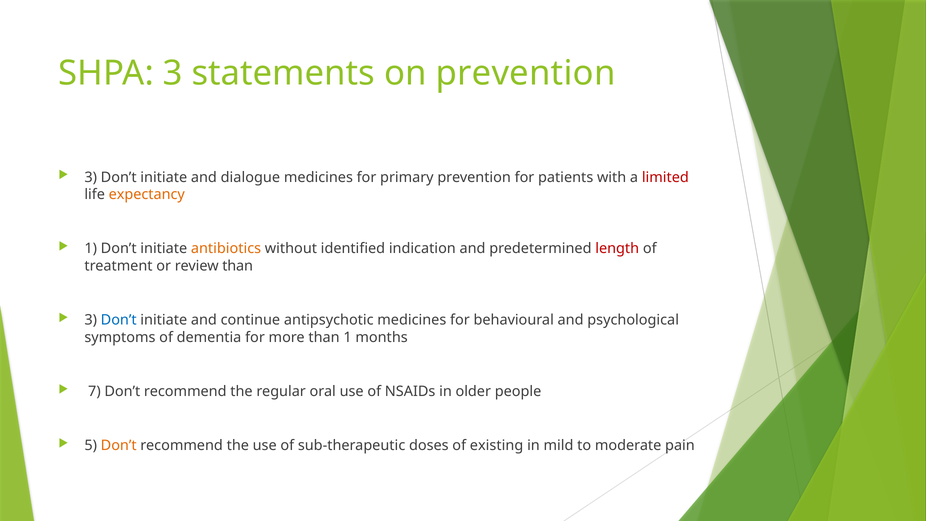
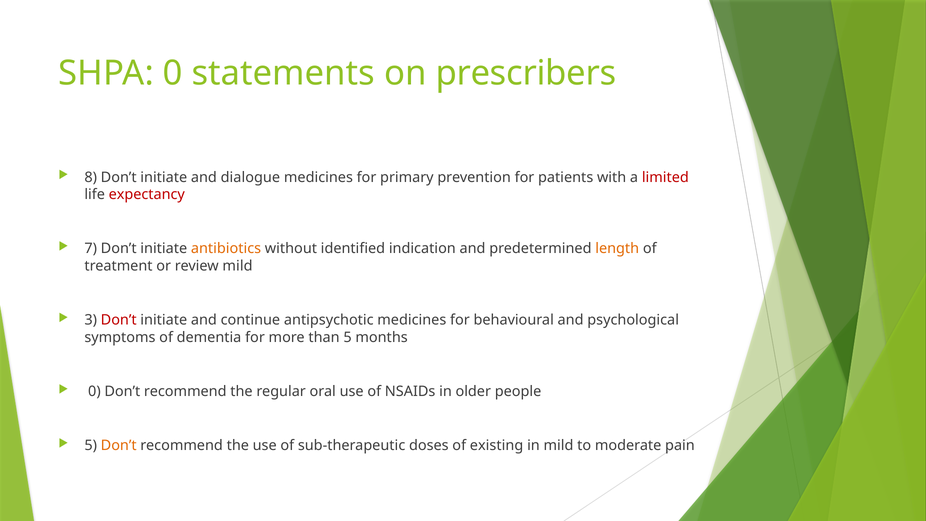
SHPA 3: 3 -> 0
on prevention: prevention -> prescribers
3 at (91, 177): 3 -> 8
expectancy colour: orange -> red
1 at (91, 249): 1 -> 7
length colour: red -> orange
review than: than -> mild
Don’t at (119, 320) colour: blue -> red
than 1: 1 -> 5
7 at (94, 391): 7 -> 0
